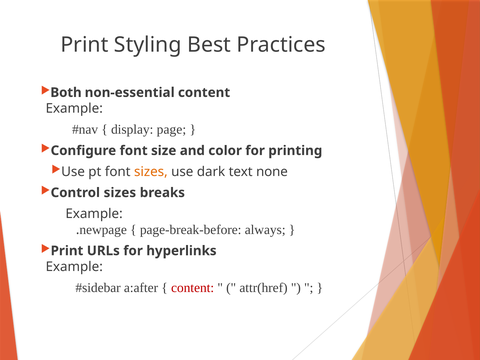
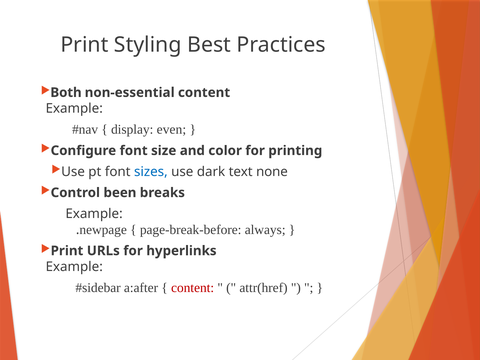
page: page -> even
sizes at (151, 172) colour: orange -> blue
Control sizes: sizes -> been
